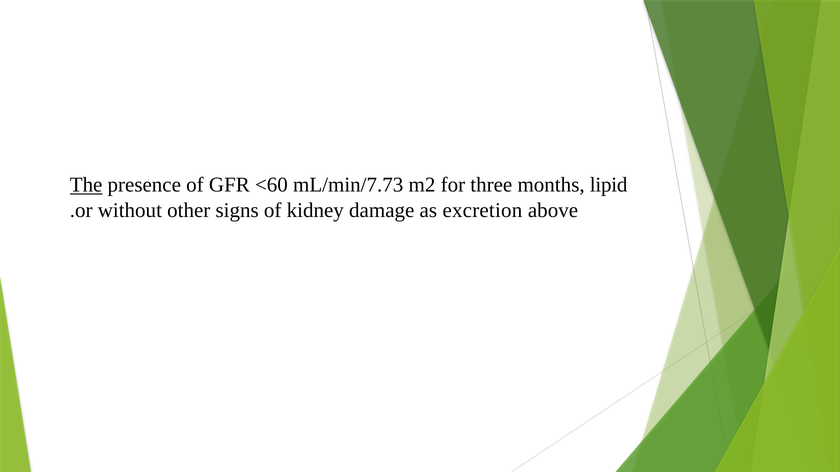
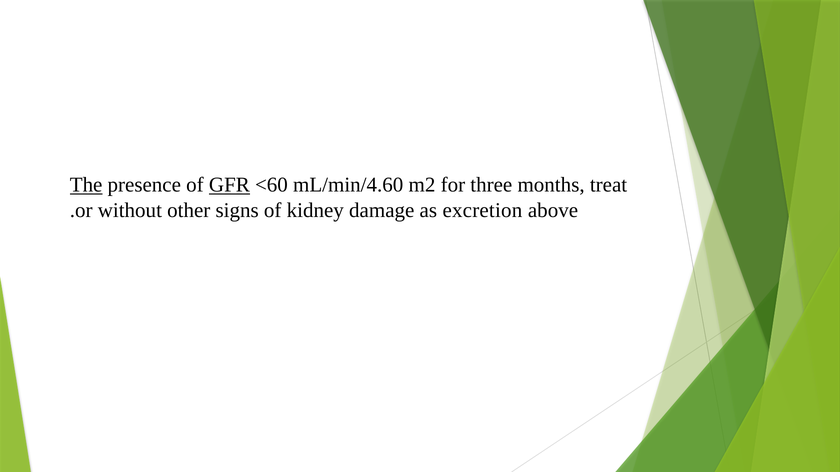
GFR underline: none -> present
mL/min/7.73: mL/min/7.73 -> mL/min/4.60
lipid: lipid -> treat
